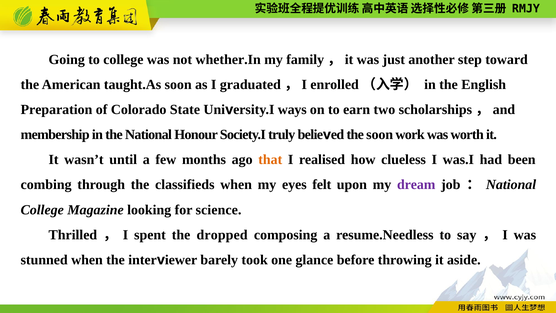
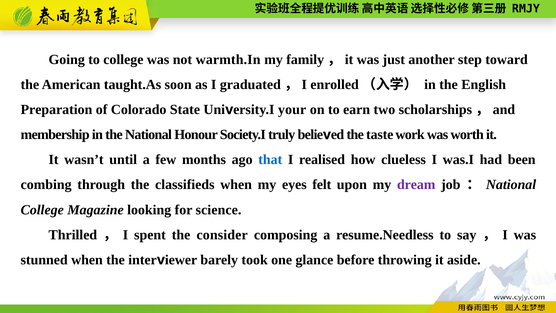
whether.In: whether.In -> warmth.In
ways: ways -> your
the soon: soon -> taste
that colour: orange -> blue
dropped: dropped -> consider
